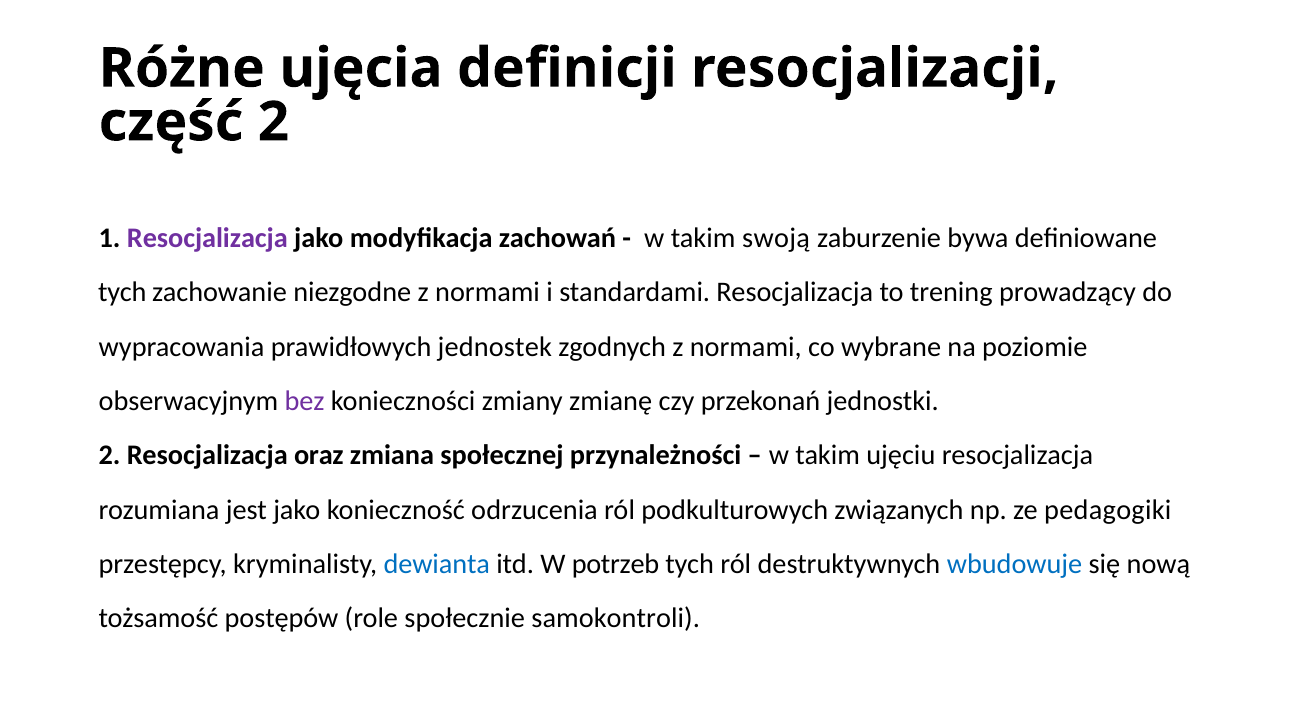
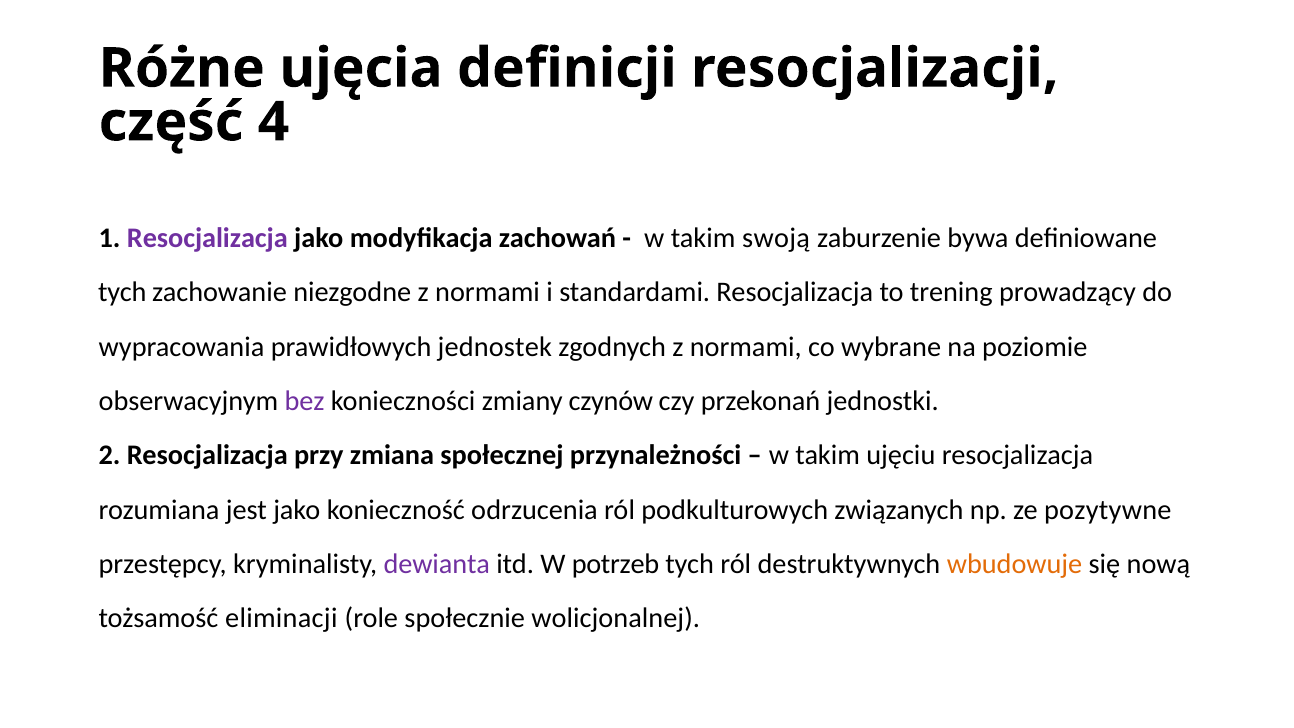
część 2: 2 -> 4
zmianę: zmianę -> czynów
oraz: oraz -> przy
pedagogiki: pedagogiki -> pozytywne
dewianta colour: blue -> purple
wbudowuje colour: blue -> orange
postępów: postępów -> eliminacji
samokontroli: samokontroli -> wolicjonalnej
